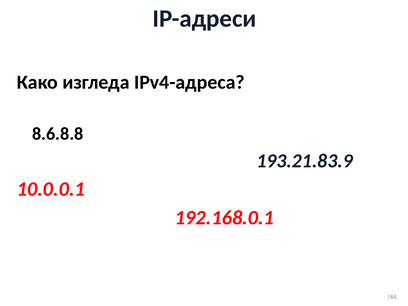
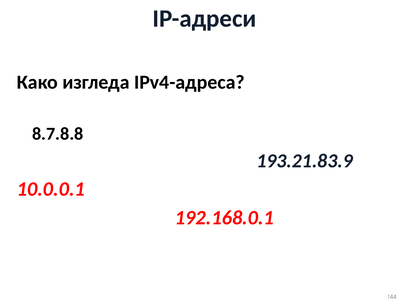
8.6.8.8: 8.6.8.8 -> 8.7.8.8
